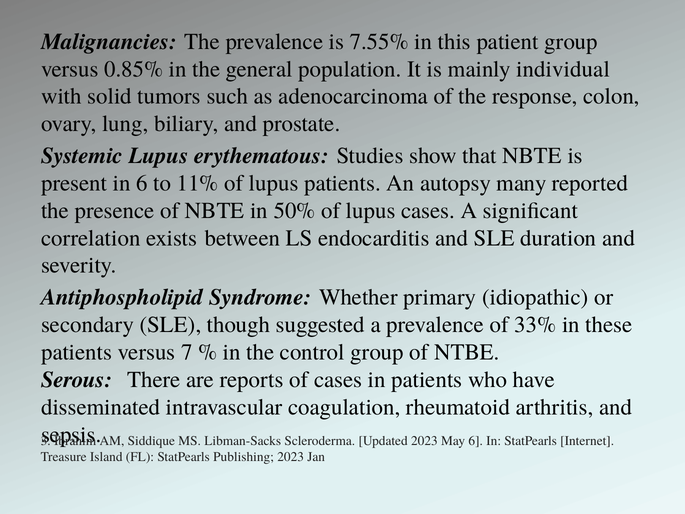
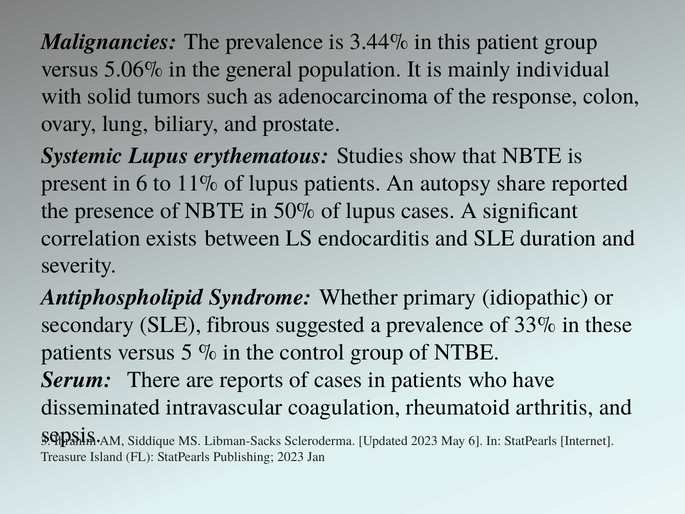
7.55%: 7.55% -> 3.44%
0.85%: 0.85% -> 5.06%
many: many -> share
though: though -> fibrous
7: 7 -> 5
Serous: Serous -> Serum
